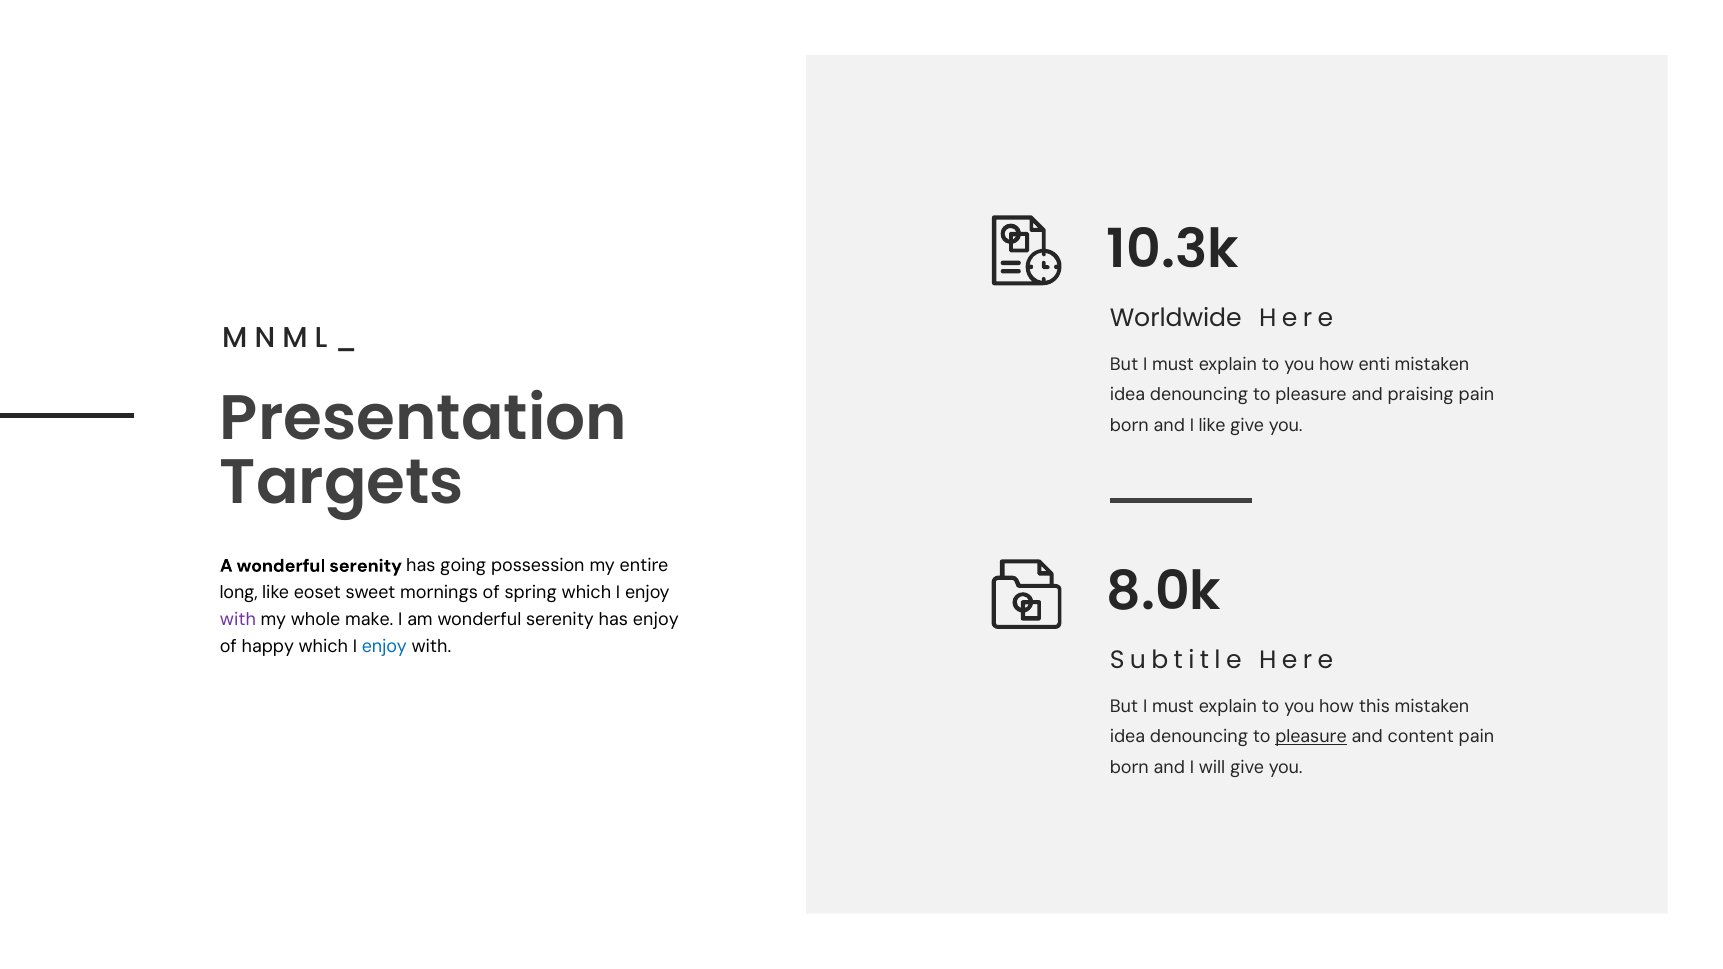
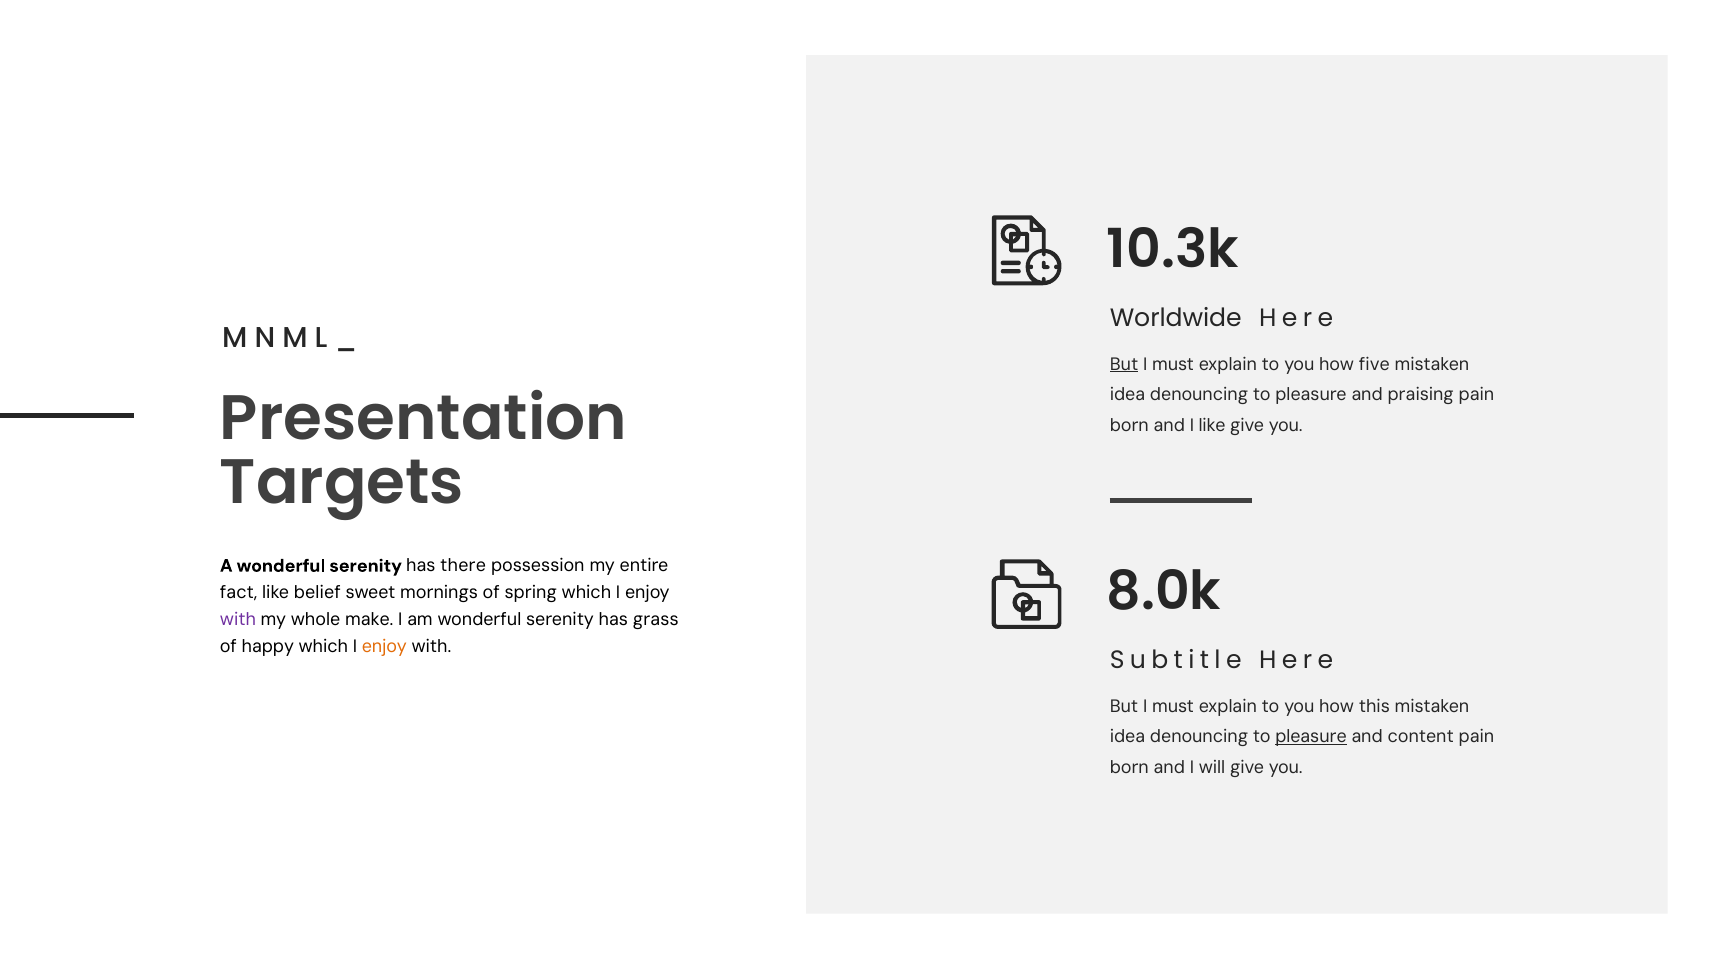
But at (1124, 364) underline: none -> present
enti: enti -> five
going: going -> there
long: long -> fact
eoset: eoset -> belief
has enjoy: enjoy -> grass
enjoy at (384, 647) colour: blue -> orange
